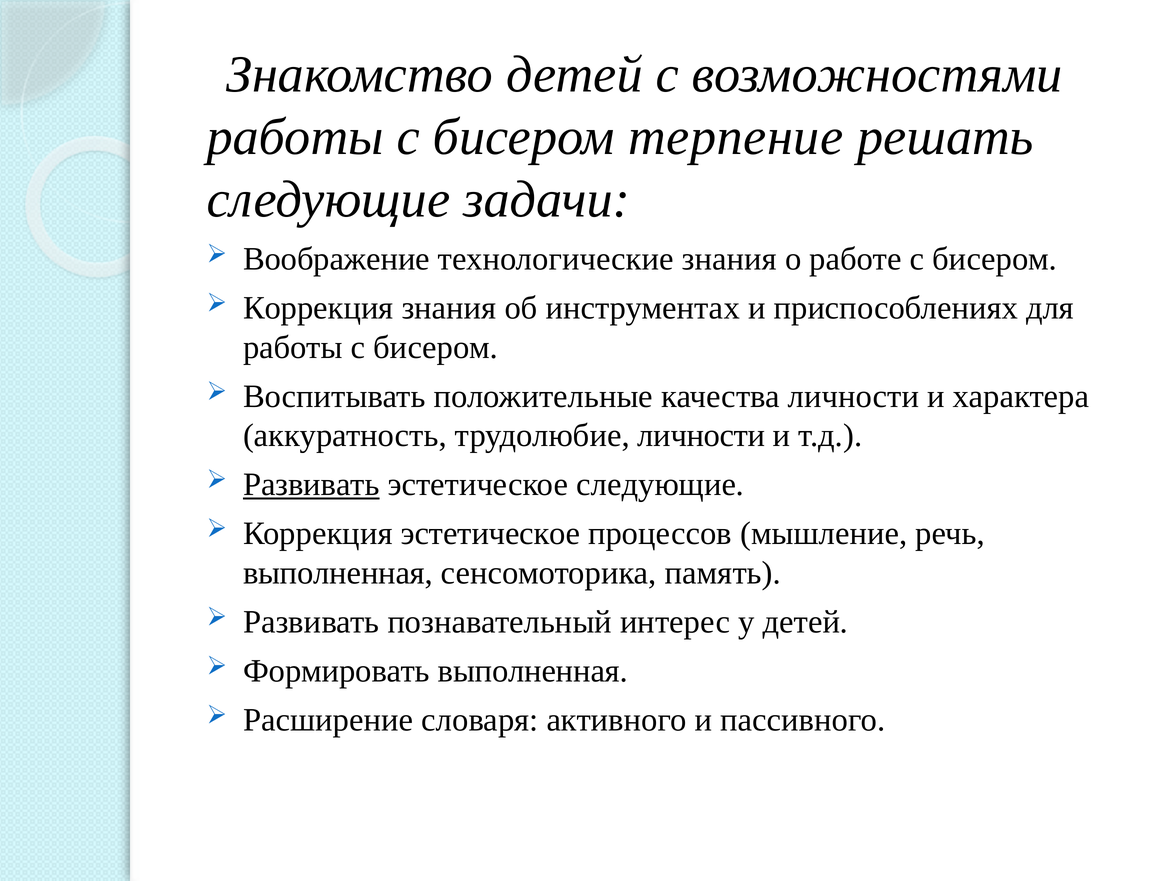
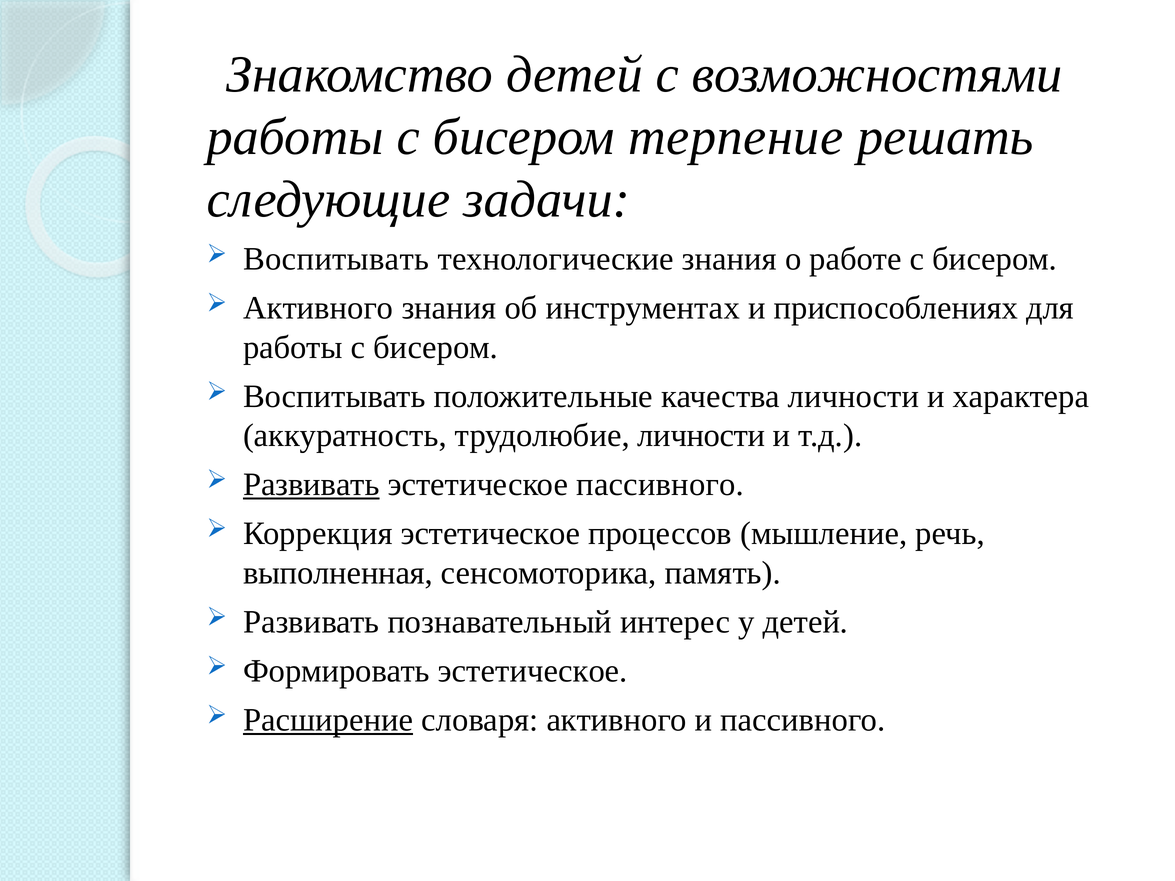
Воображение at (336, 259): Воображение -> Воспитывать
Коррекция at (318, 308): Коррекция -> Активного
эстетическое следующие: следующие -> пассивного
Формировать выполненная: выполненная -> эстетическое
Расширение underline: none -> present
